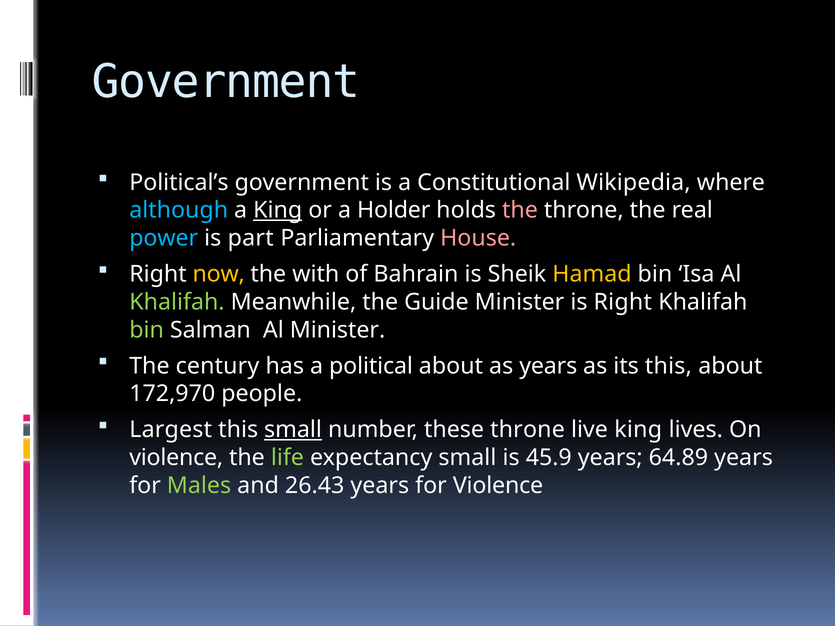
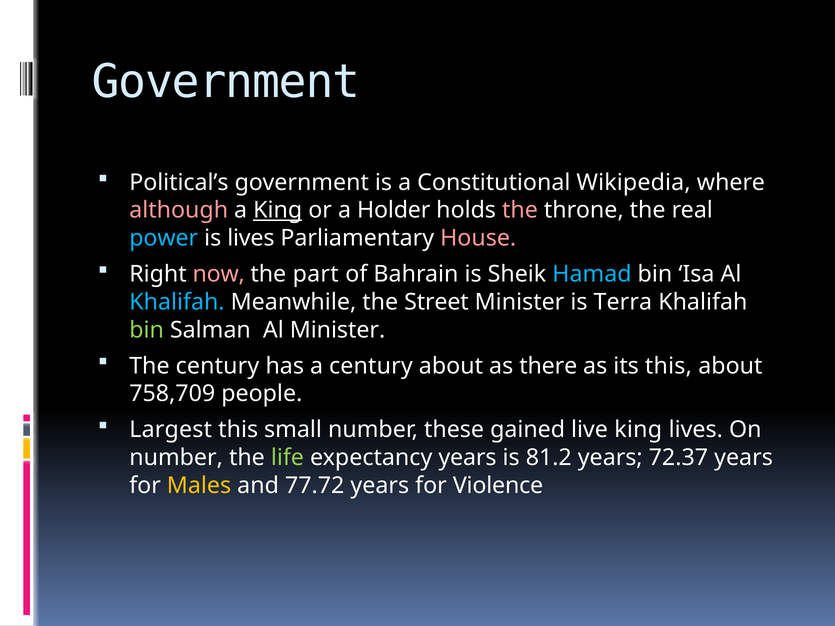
although colour: light blue -> pink
is part: part -> lives
now colour: yellow -> pink
with: with -> part
Hamad colour: yellow -> light blue
Khalifah at (177, 302) colour: light green -> light blue
Guide: Guide -> Street
is Right: Right -> Terra
a political: political -> century
as years: years -> there
172,970: 172,970 -> 758,709
small at (293, 430) underline: present -> none
these throne: throne -> gained
violence at (176, 458): violence -> number
expectancy small: small -> years
45.9: 45.9 -> 81.2
64.89: 64.89 -> 72.37
Males colour: light green -> yellow
26.43: 26.43 -> 77.72
